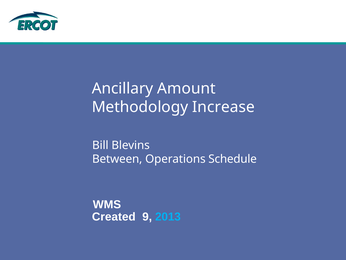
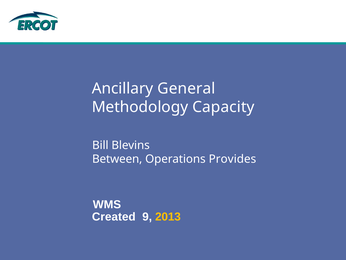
Amount: Amount -> General
Increase: Increase -> Capacity
Schedule: Schedule -> Provides
2013 colour: light blue -> yellow
